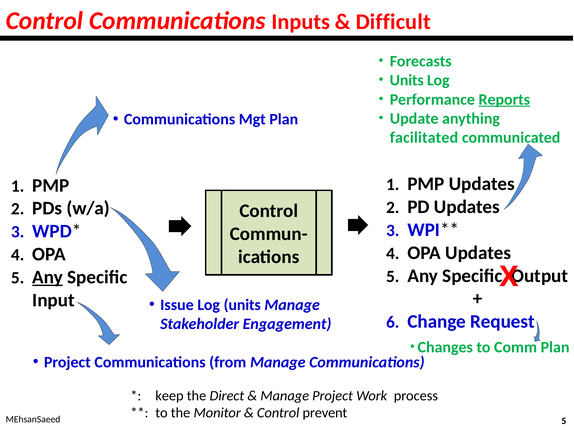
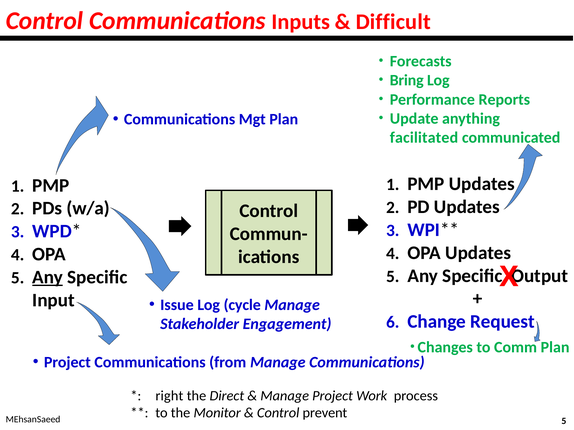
Units at (407, 80): Units -> Bring
Reports underline: present -> none
Log units: units -> cycle
keep: keep -> right
